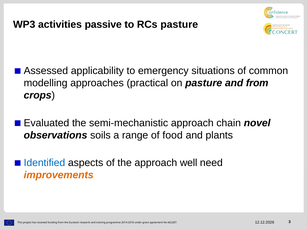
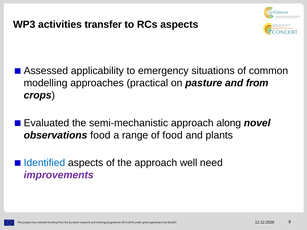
passive: passive -> transfer
RCs pasture: pasture -> aspects
chain: chain -> along
observations soils: soils -> food
improvements colour: orange -> purple
